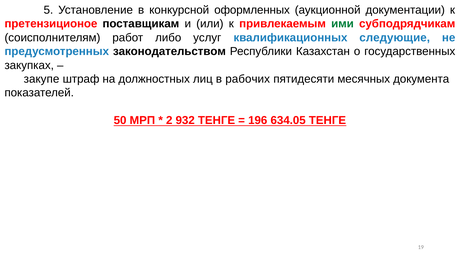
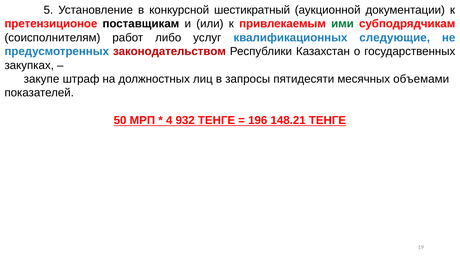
оформленных: оформленных -> шестикратный
законодательством colour: black -> red
рабочих: рабочих -> запросы
документа: документа -> объемами
2: 2 -> 4
634.05: 634.05 -> 148.21
